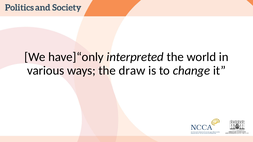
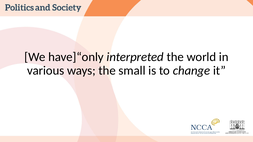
draw: draw -> small
